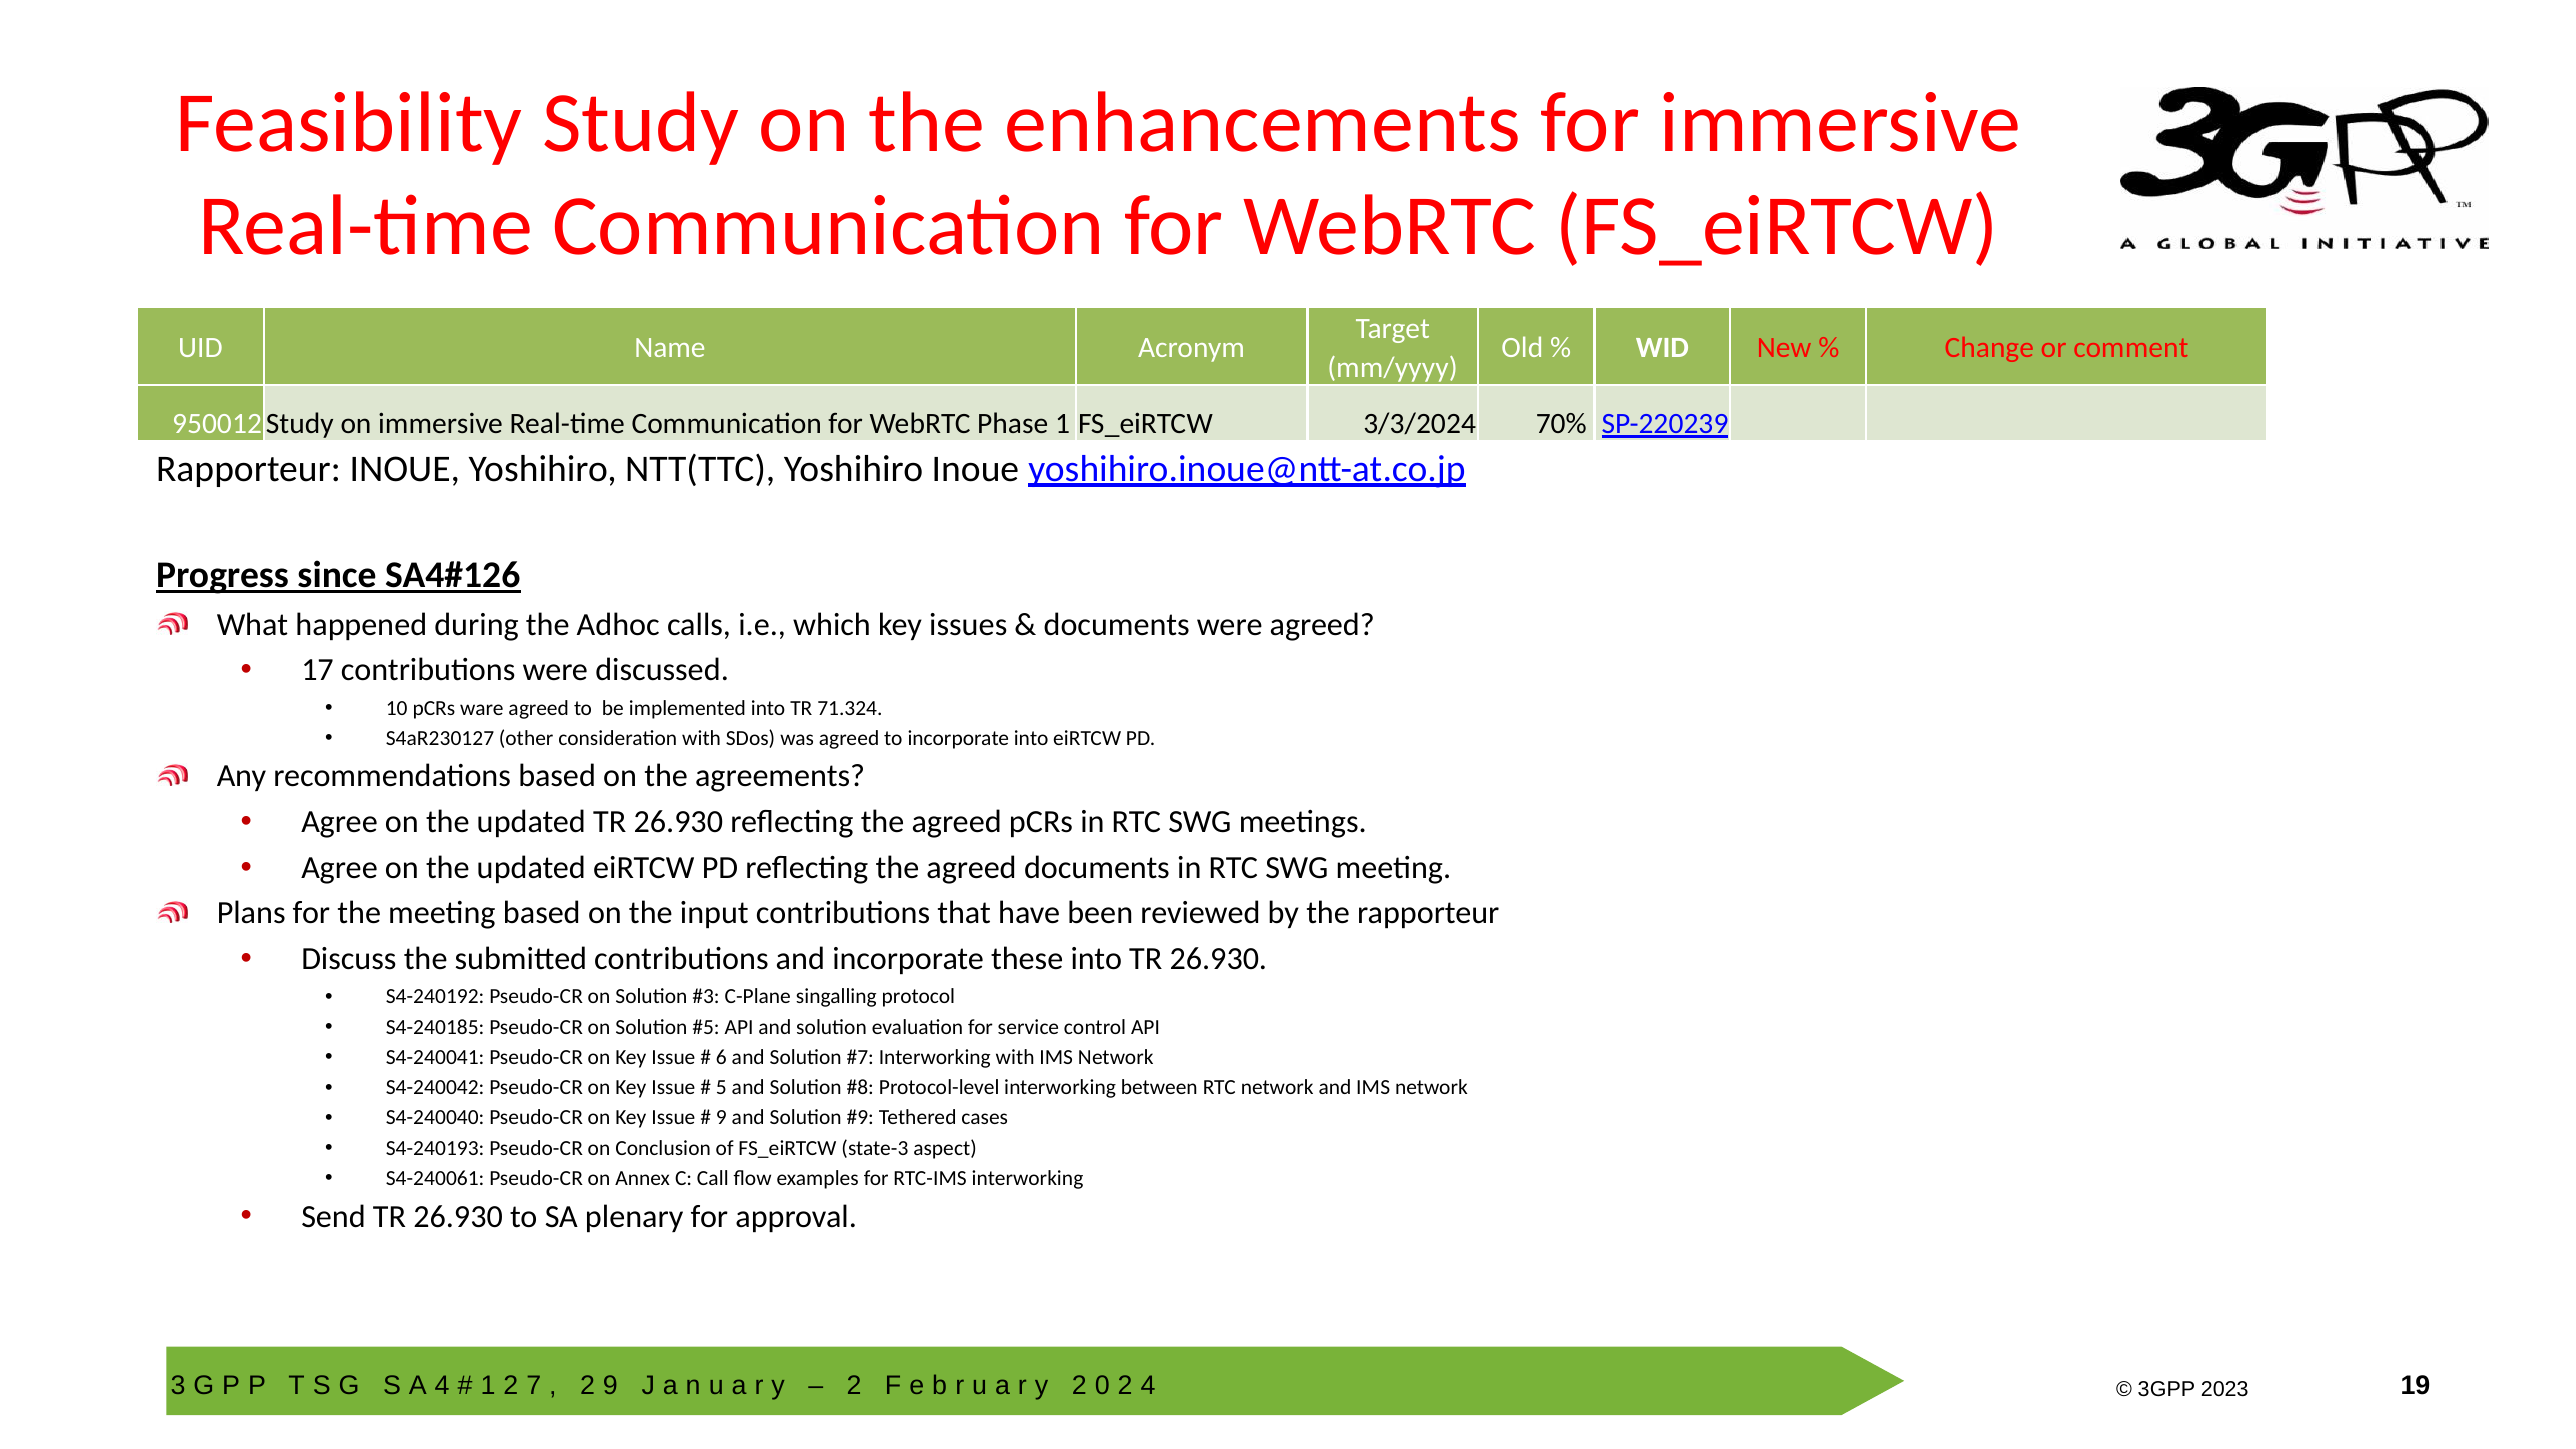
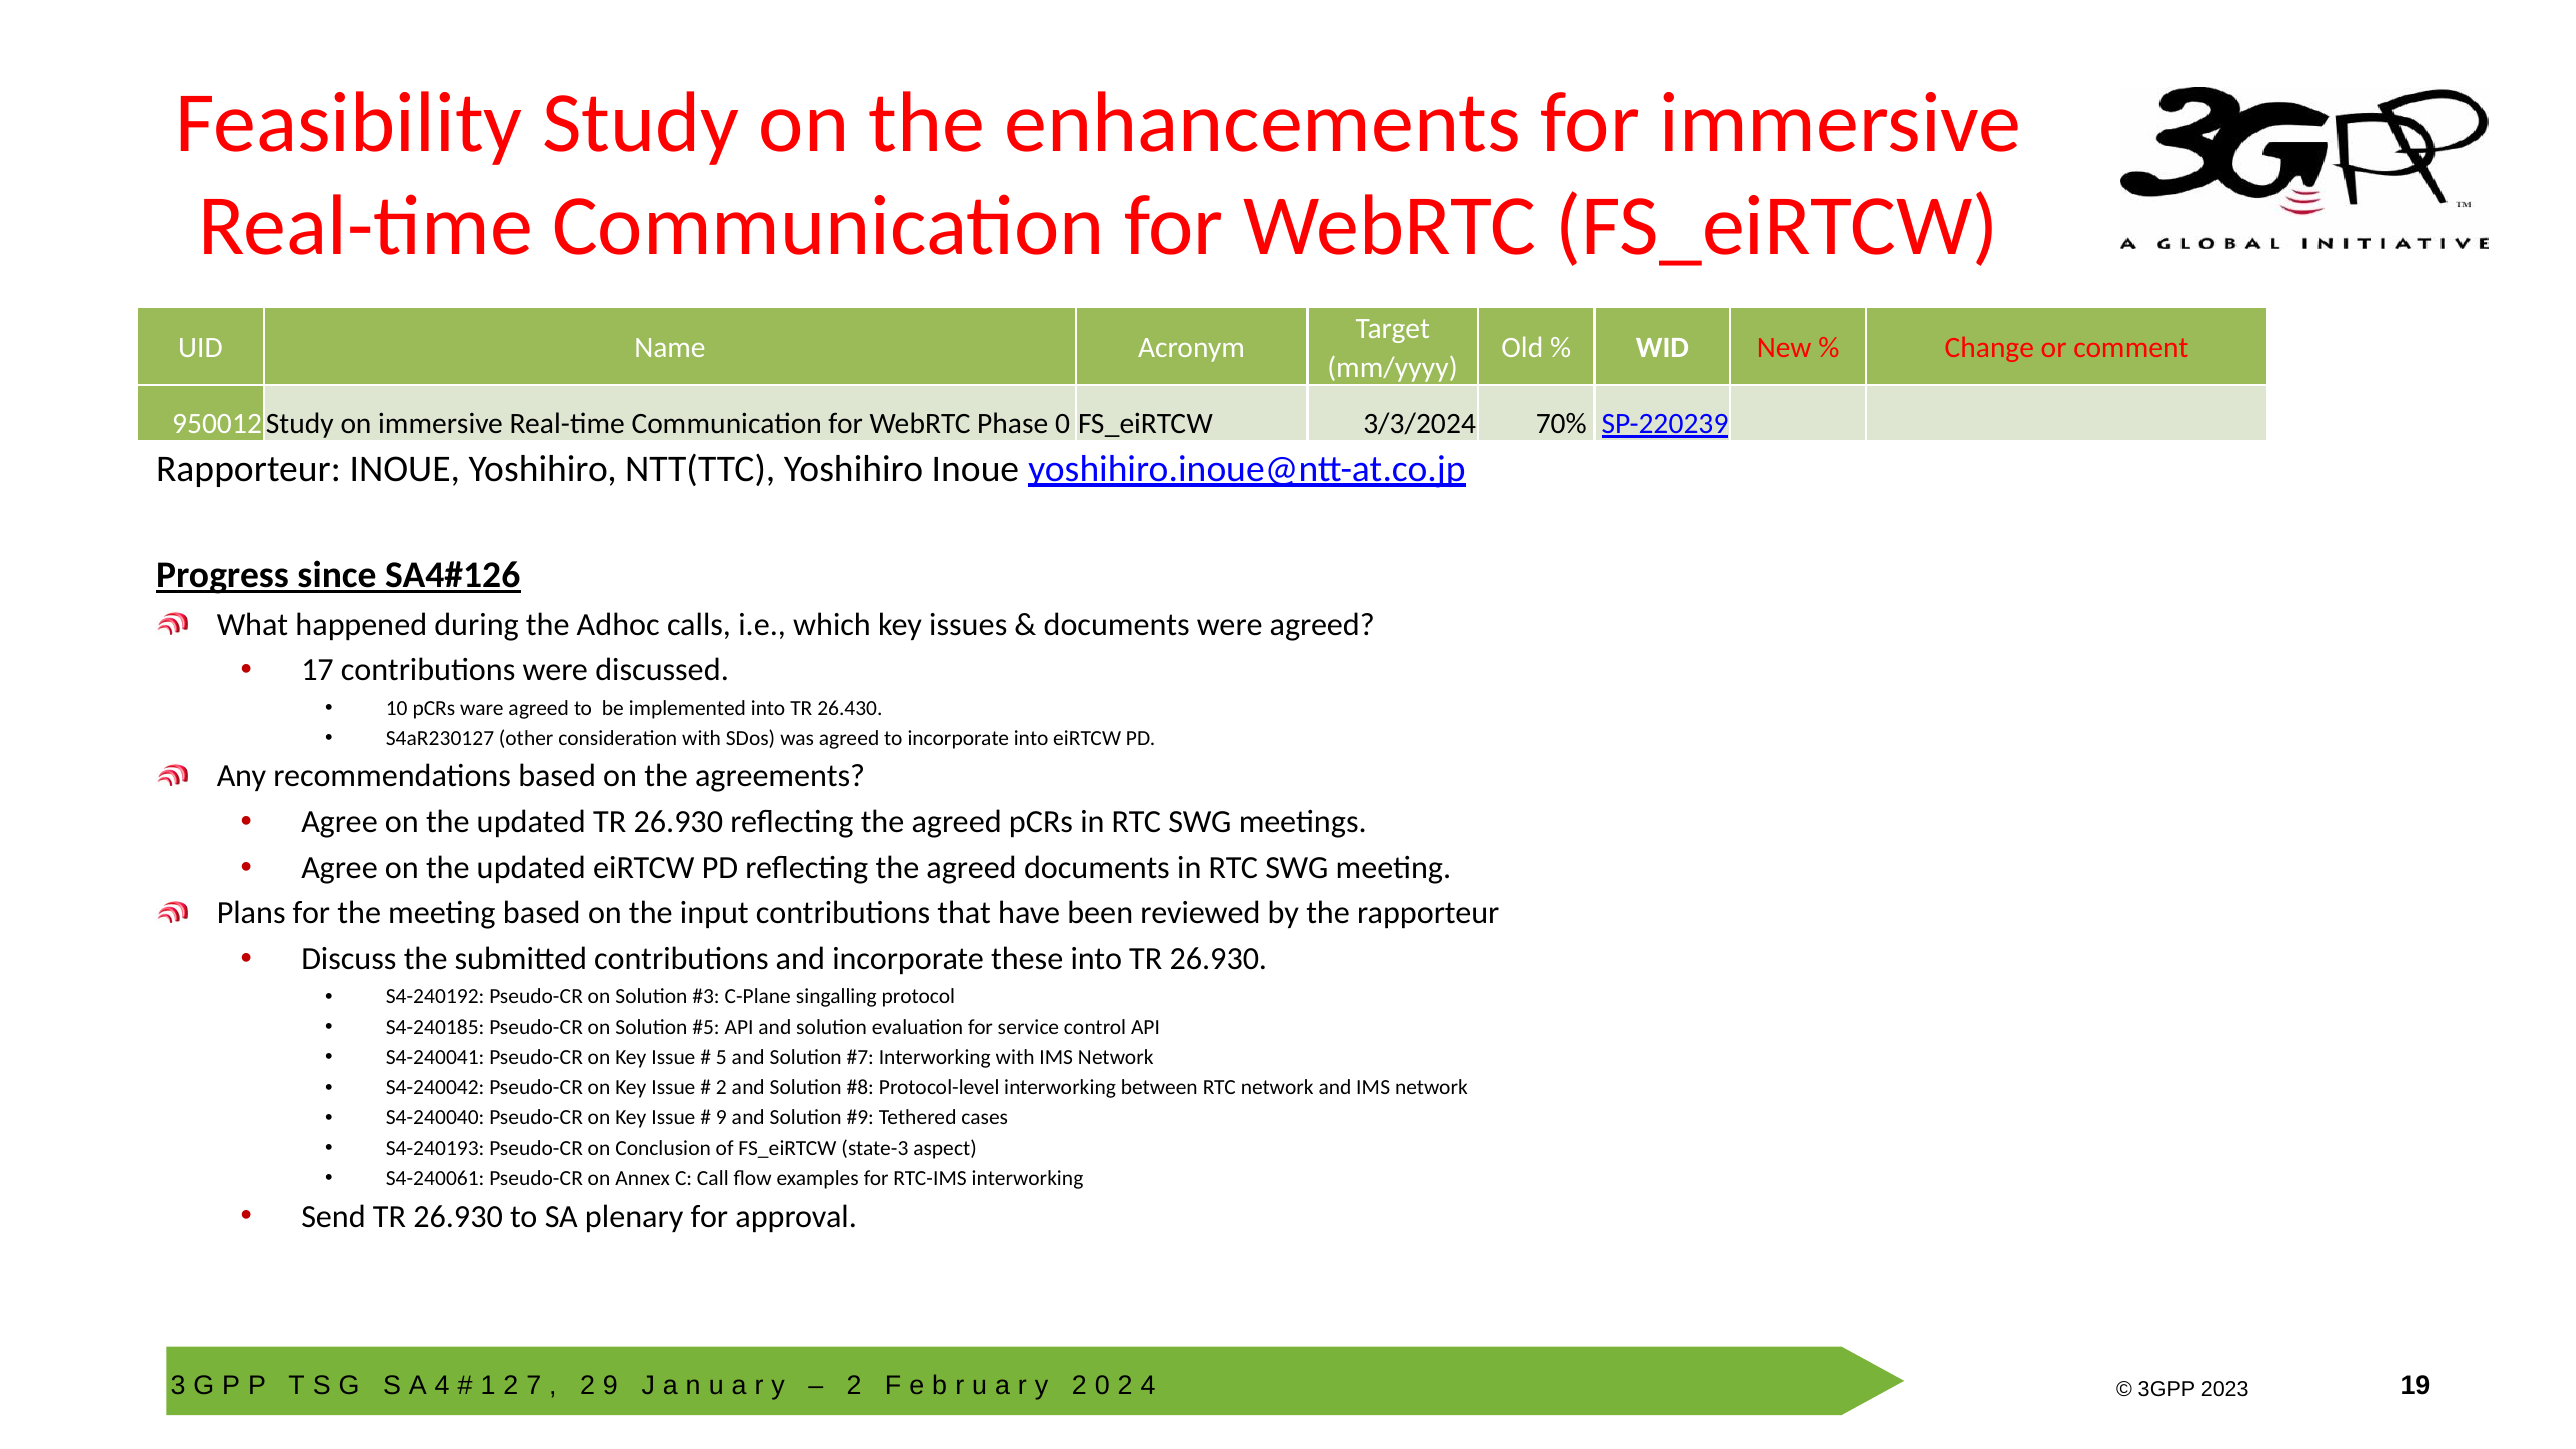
Phase 1: 1 -> 0
71.324: 71.324 -> 26.430
6: 6 -> 5
5 at (721, 1088): 5 -> 2
